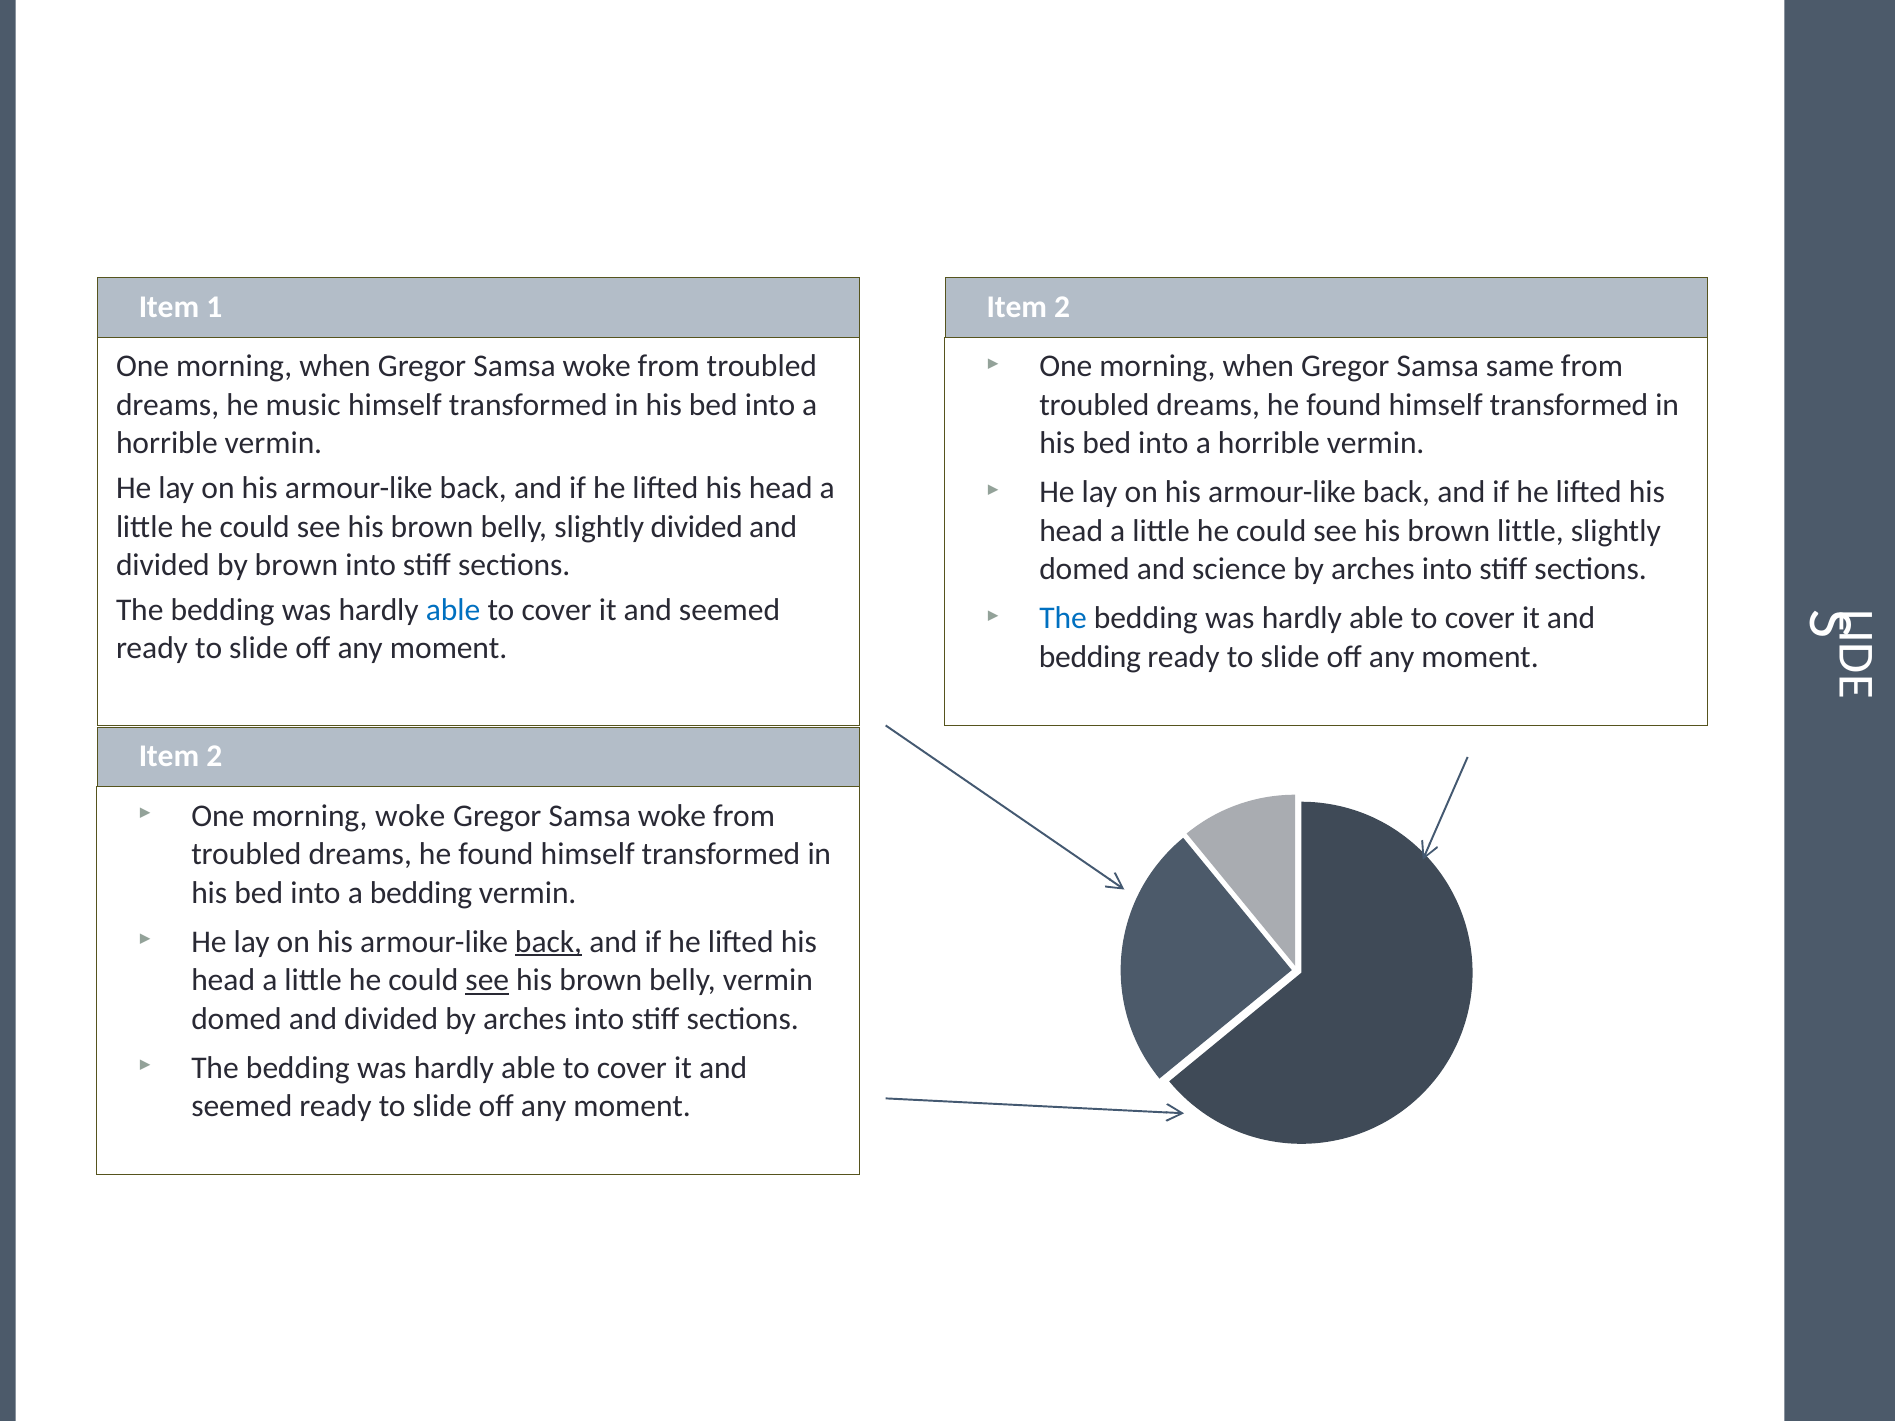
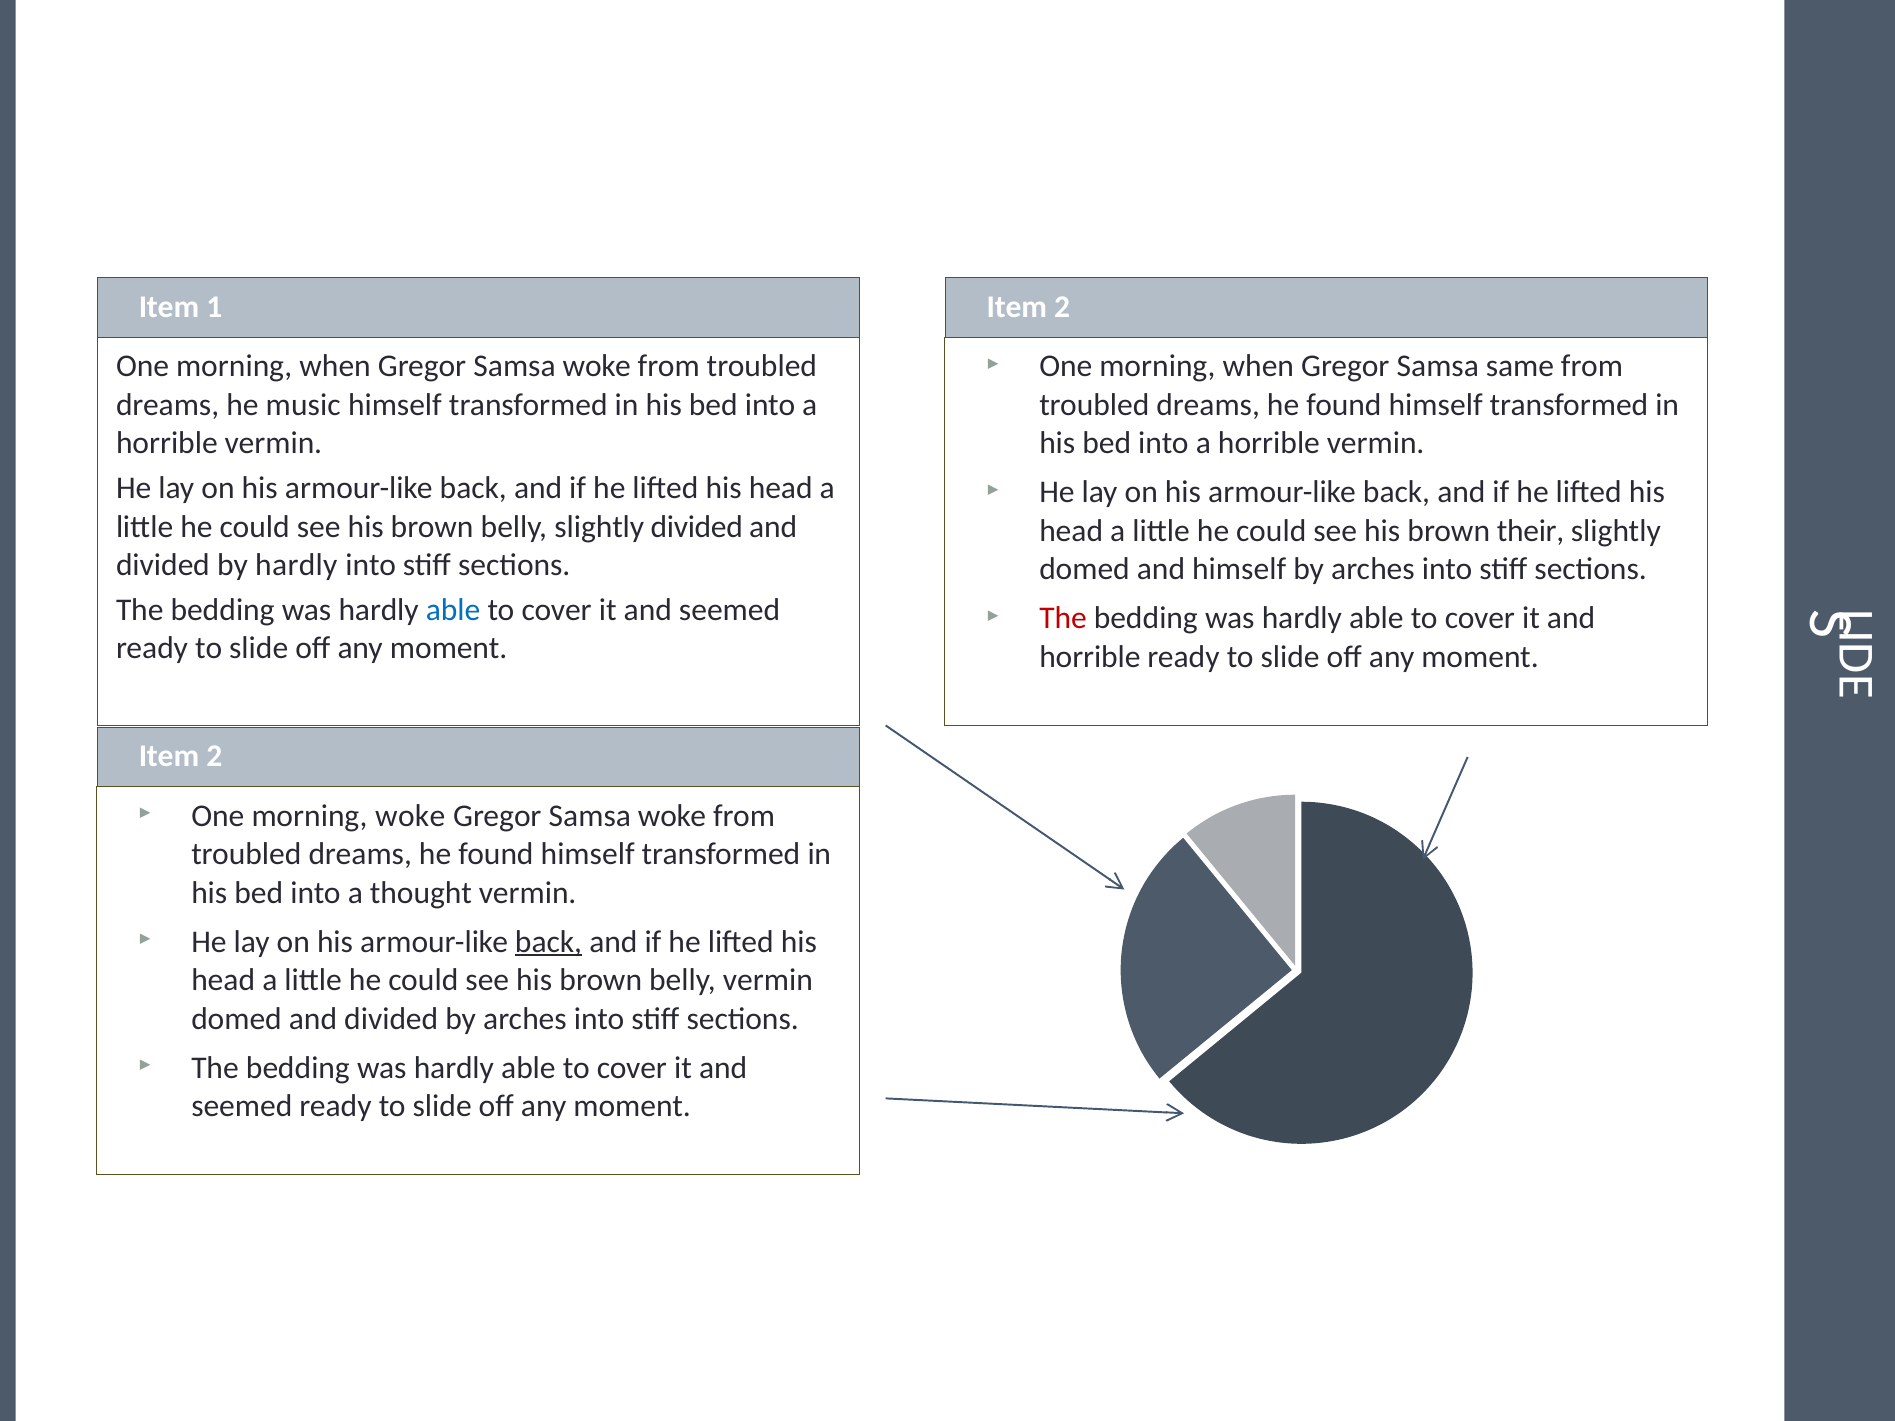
brown little: little -> their
by brown: brown -> hardly
and science: science -> himself
The at (1063, 618) colour: blue -> red
bedding at (1090, 657): bedding -> horrible
a bedding: bedding -> thought
see at (487, 980) underline: present -> none
